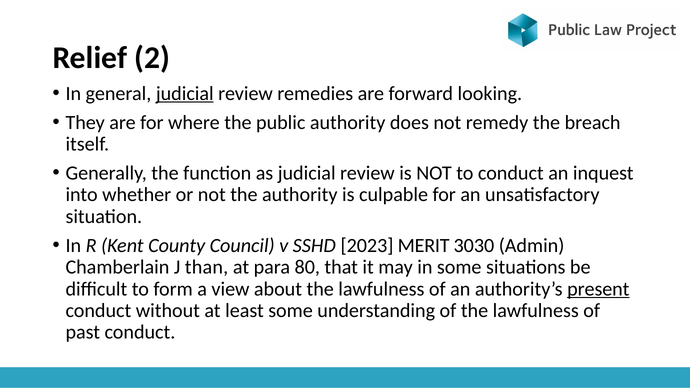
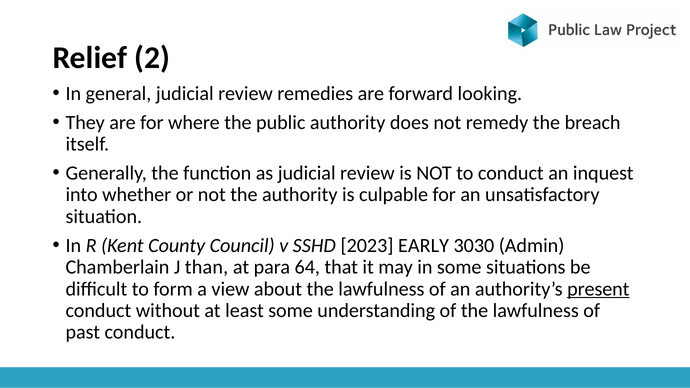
judicial at (185, 93) underline: present -> none
MERIT: MERIT -> EARLY
80: 80 -> 64
